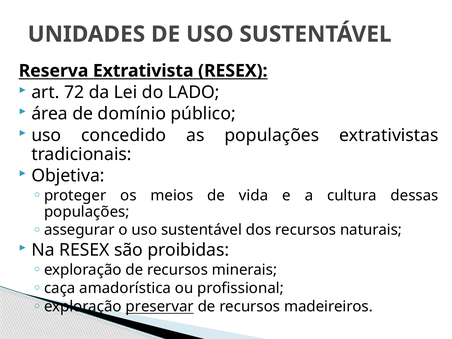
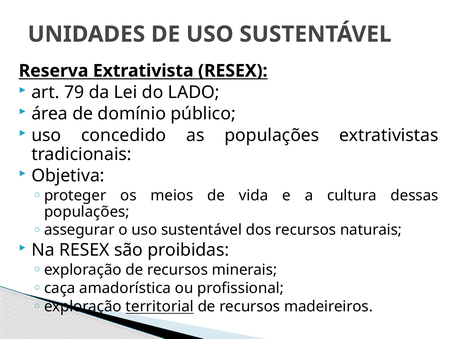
72: 72 -> 79
preservar: preservar -> territorial
